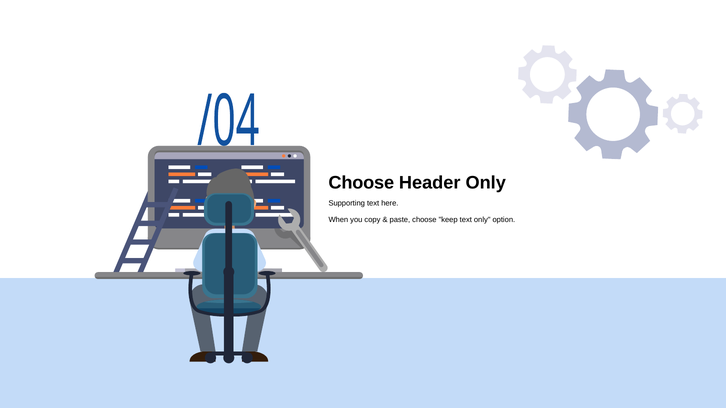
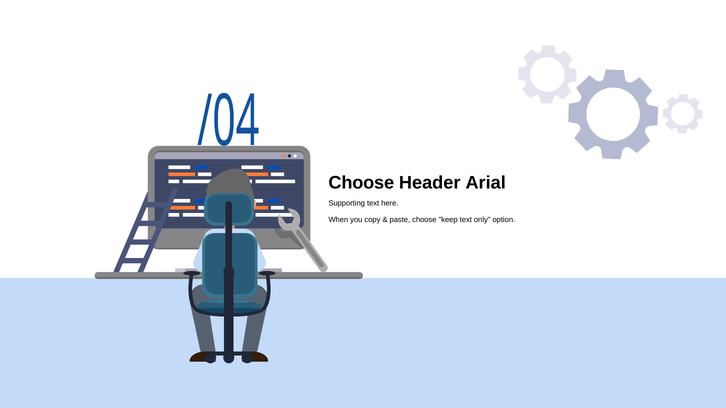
Header Only: Only -> Arial
